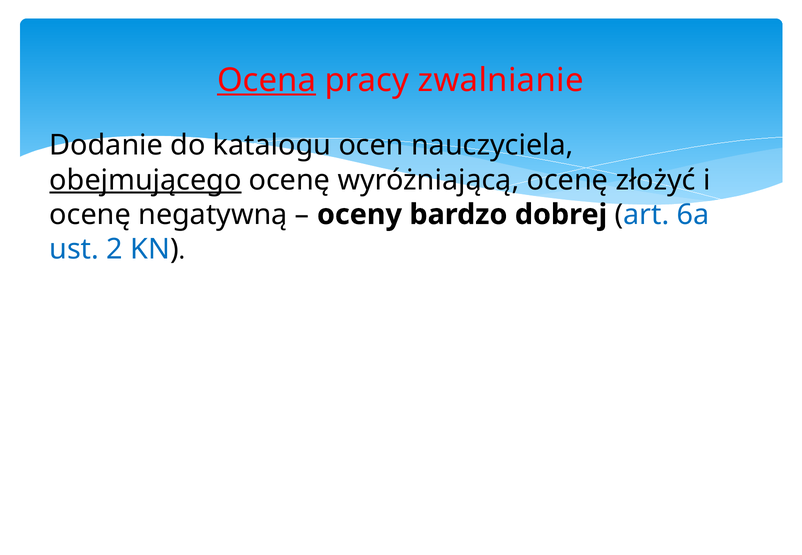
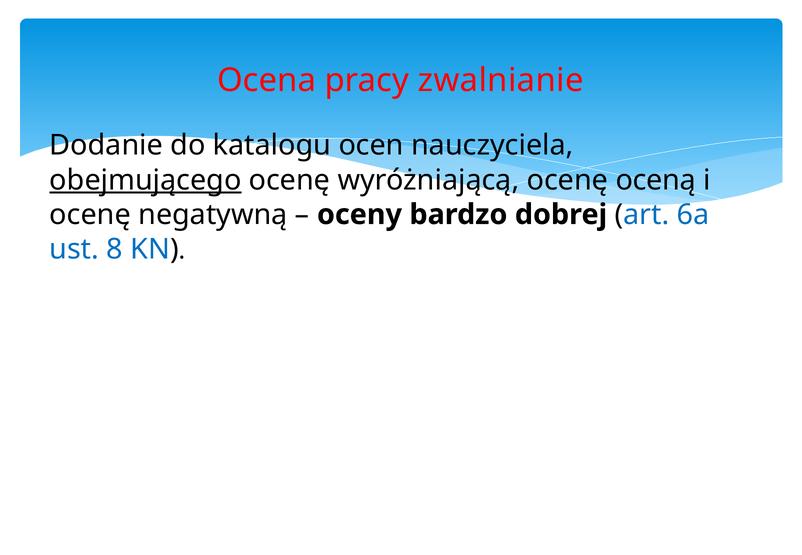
Ocena underline: present -> none
złożyć: złożyć -> oceną
2: 2 -> 8
